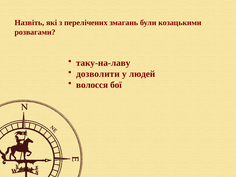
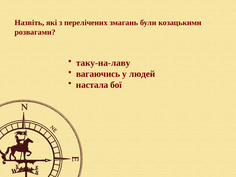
дозволити: дозволити -> вагаючись
волосся: волосся -> настала
